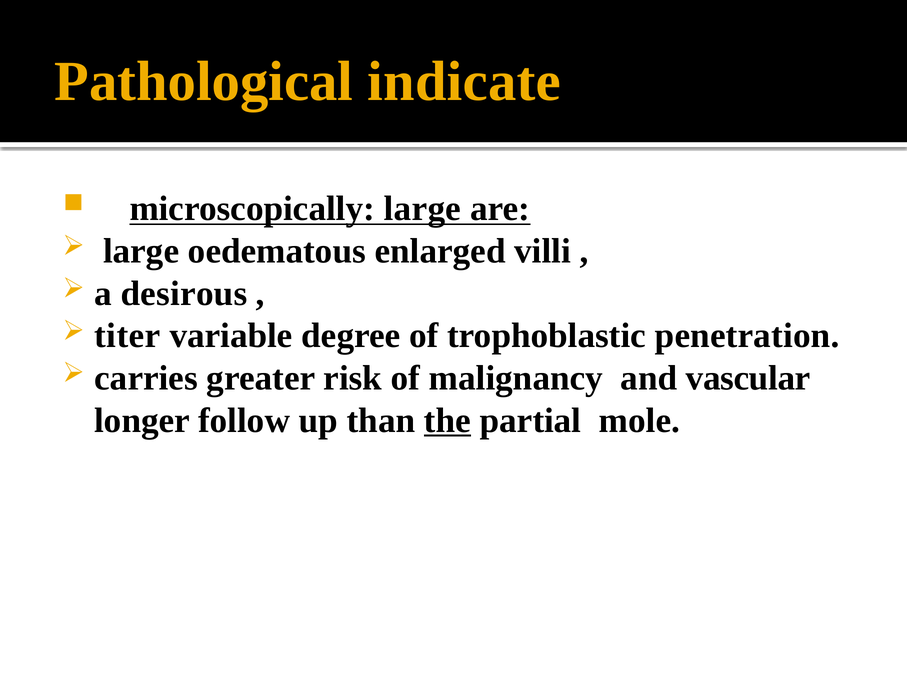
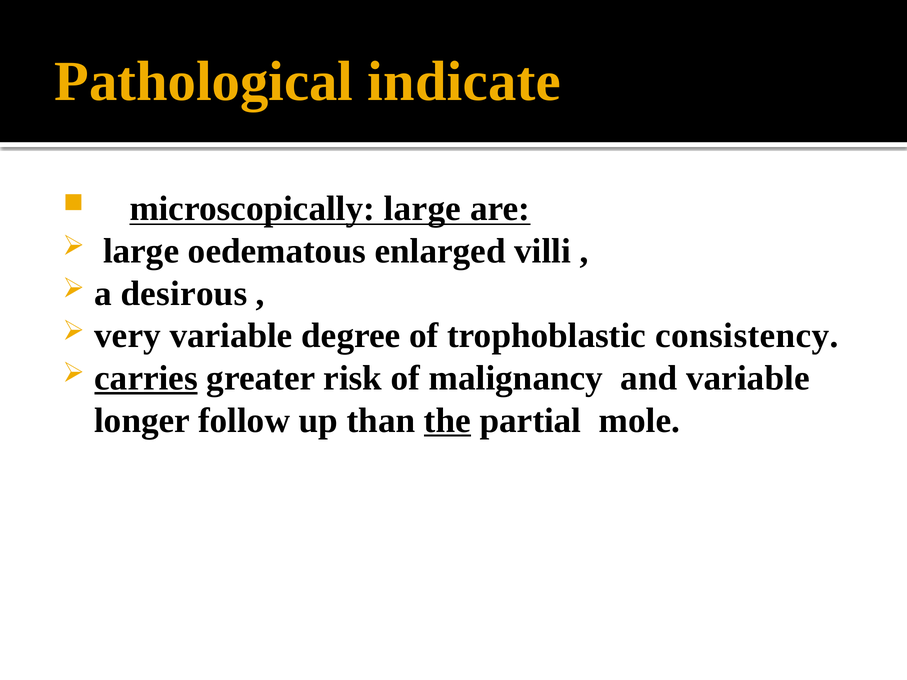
titer: titer -> very
penetration: penetration -> consistency
carries underline: none -> present
and vascular: vascular -> variable
